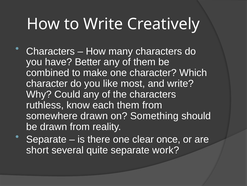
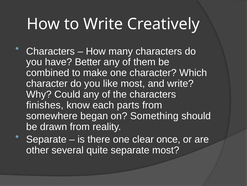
ruthless: ruthless -> finishes
each them: them -> parts
somewhere drawn: drawn -> began
short: short -> other
separate work: work -> most
